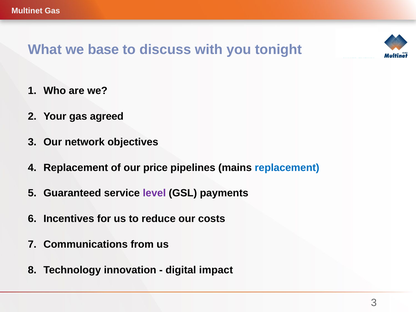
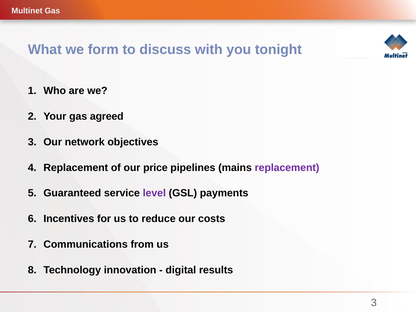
base: base -> form
replacement at (287, 168) colour: blue -> purple
impact: impact -> results
